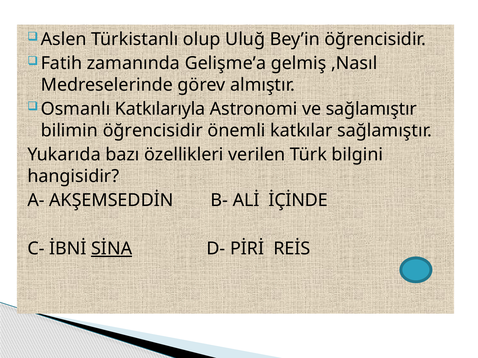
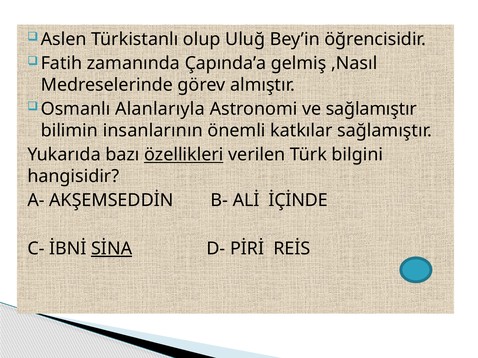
Gelişme’a: Gelişme’a -> Çapında’a
Katkılarıyla: Katkılarıyla -> Alanlarıyla
bilimin öğrencisidir: öğrencisidir -> insanlarının
özellikleri underline: none -> present
